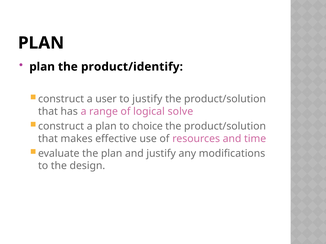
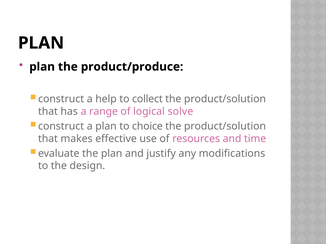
product/identify: product/identify -> product/produce
user: user -> help
to justify: justify -> collect
